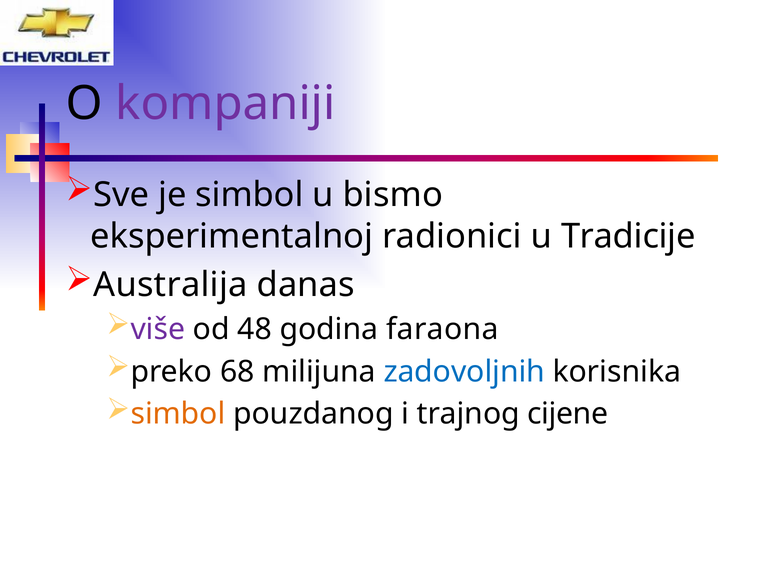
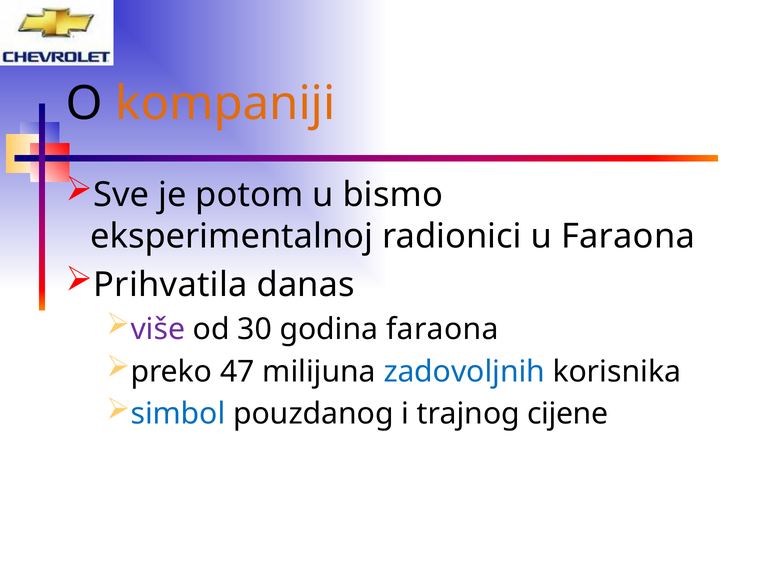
kompaniji colour: purple -> orange
je simbol: simbol -> potom
u Tradicije: Tradicije -> Faraona
Australija: Australija -> Prihvatila
48: 48 -> 30
68: 68 -> 47
simbol at (178, 414) colour: orange -> blue
